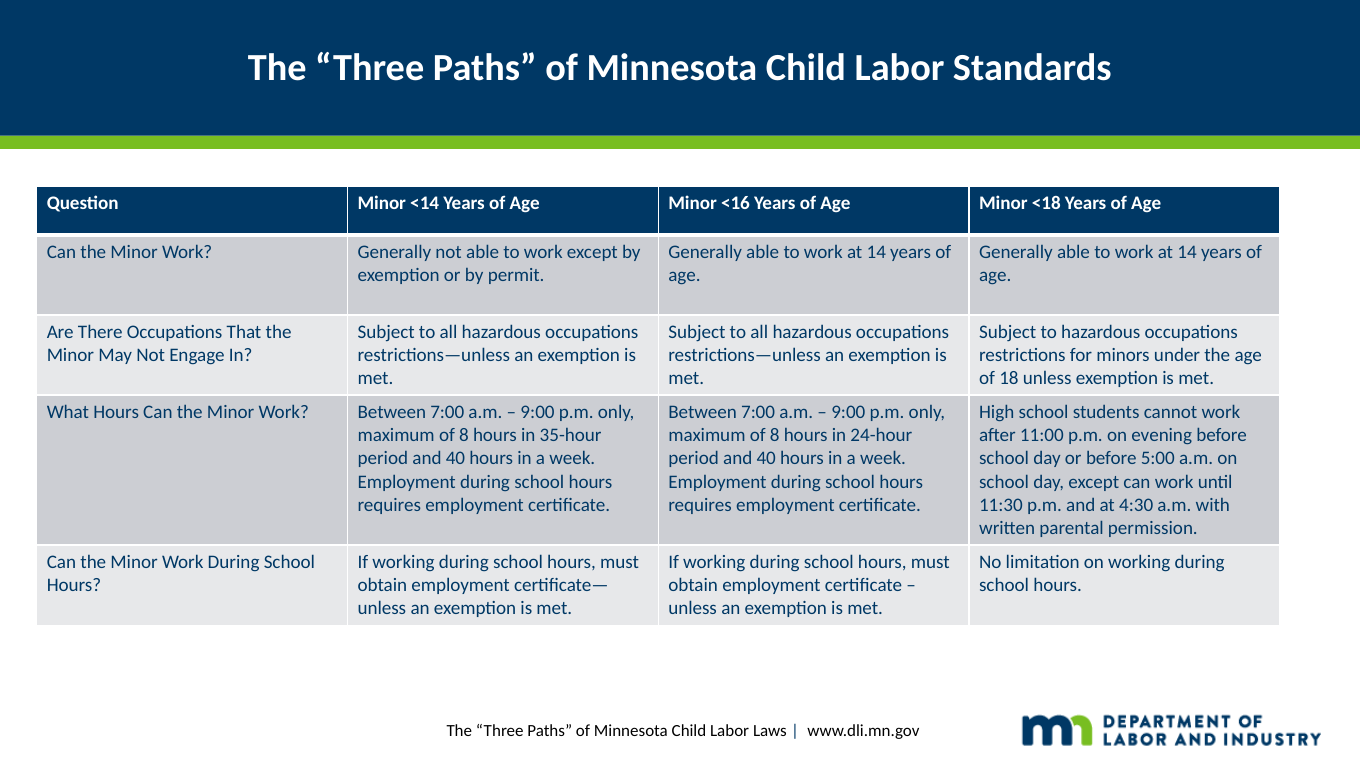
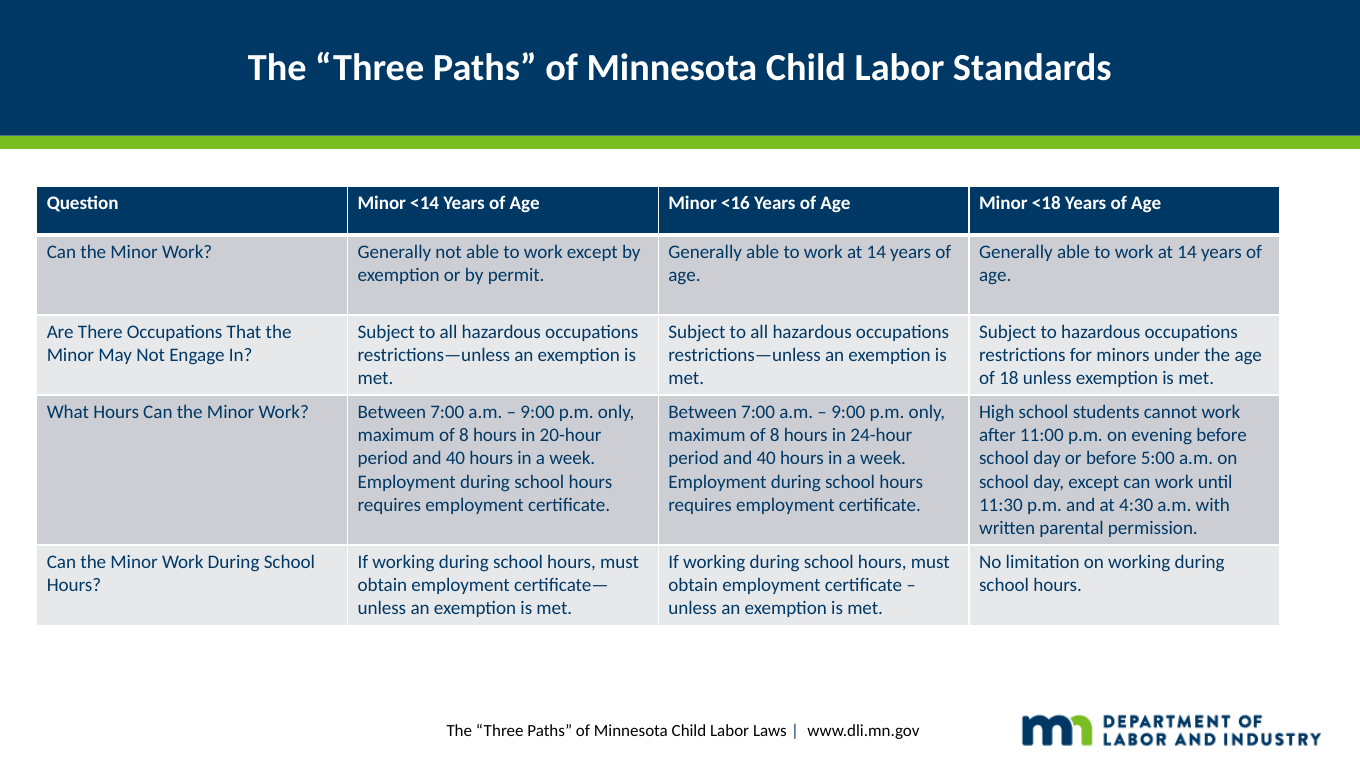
35-hour: 35-hour -> 20-hour
